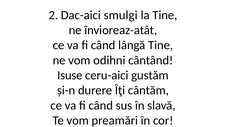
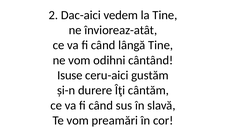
smulgi: smulgi -> vedem
